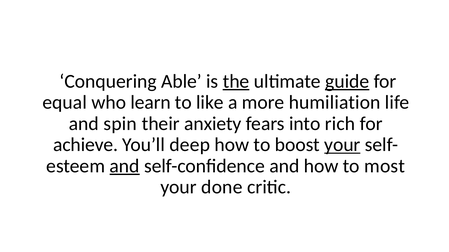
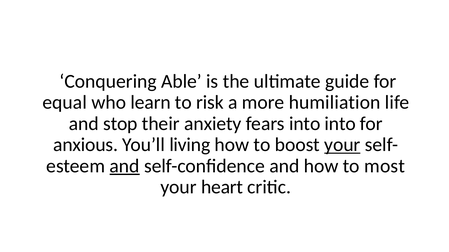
the underline: present -> none
guide underline: present -> none
like: like -> risk
spin: spin -> stop
into rich: rich -> into
achieve: achieve -> anxious
deep: deep -> living
done: done -> heart
